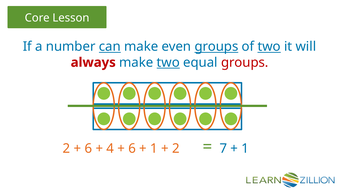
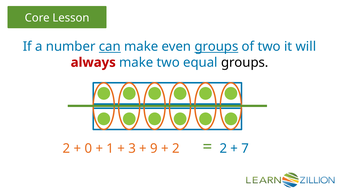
two at (269, 47) underline: present -> none
two at (168, 62) underline: present -> none
groups at (245, 62) colour: red -> black
6 at (88, 148): 6 -> 0
4: 4 -> 1
6 at (132, 148): 6 -> 3
1 at (154, 148): 1 -> 9
2 7: 7 -> 2
1 at (245, 148): 1 -> 7
